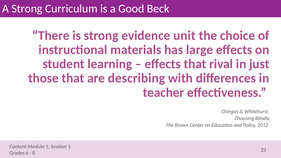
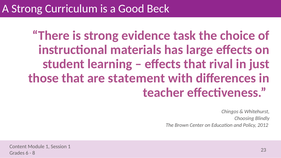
unit: unit -> task
describing: describing -> statement
